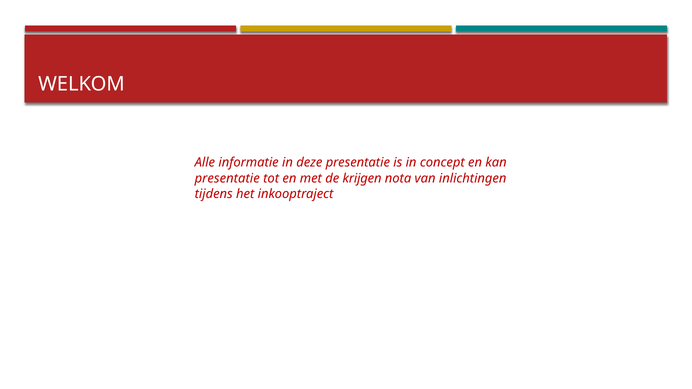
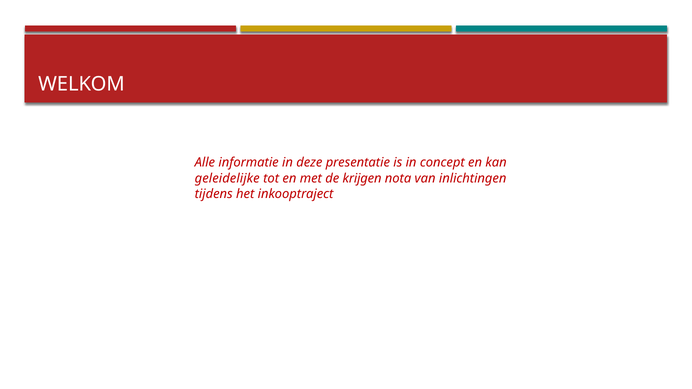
presentatie at (227, 178): presentatie -> geleidelijke
